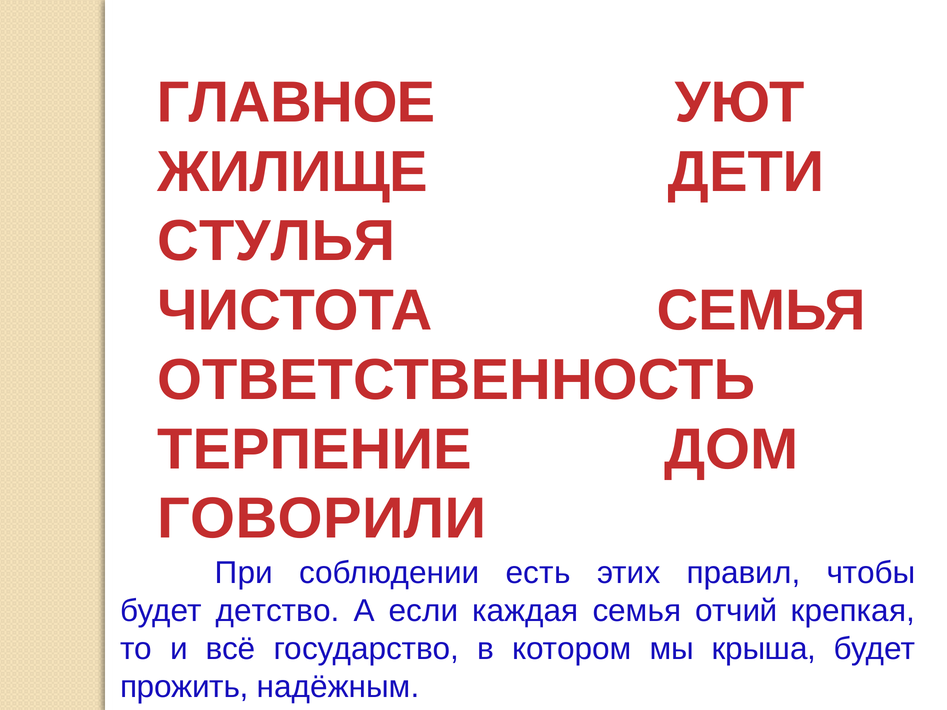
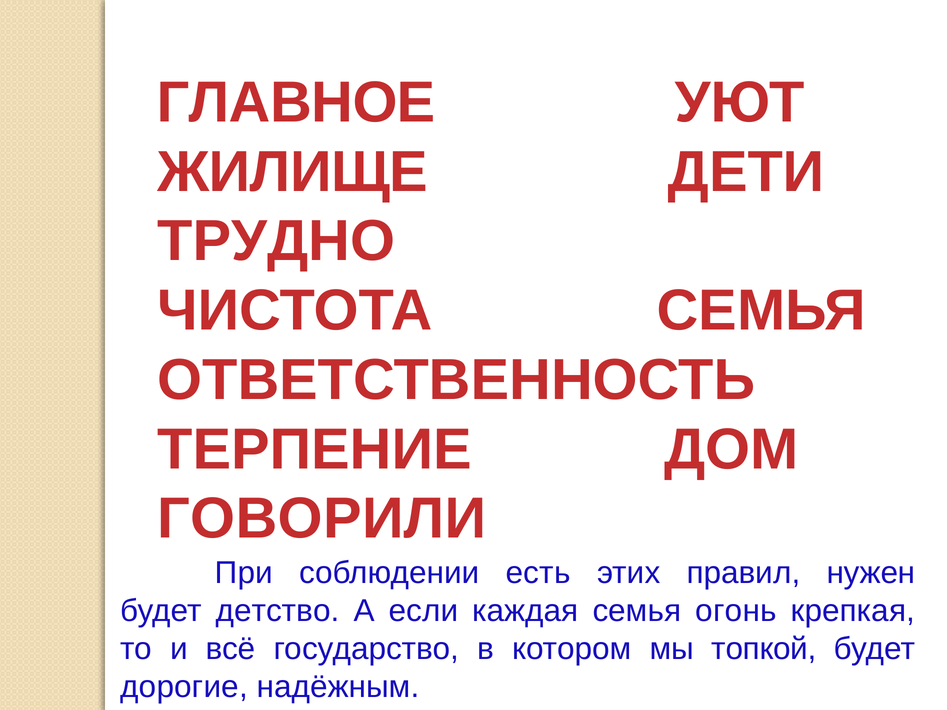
СТУЛЬЯ: СТУЛЬЯ -> ТРУДНО
чтобы: чтобы -> нужен
отчий: отчий -> огонь
крыша: крыша -> топкой
прожить: прожить -> дорогие
